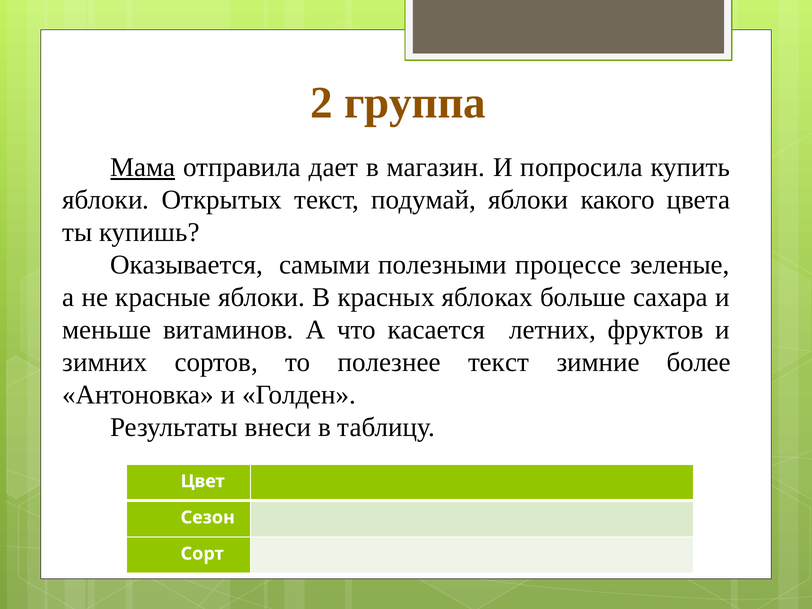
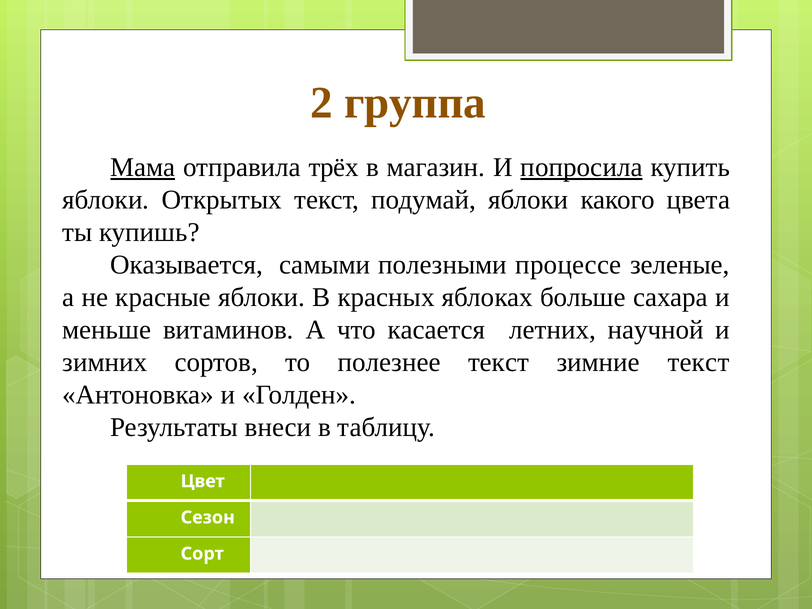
дает: дает -> трёх
попросила underline: none -> present
фруктов: фруктов -> научной
зимние более: более -> текст
